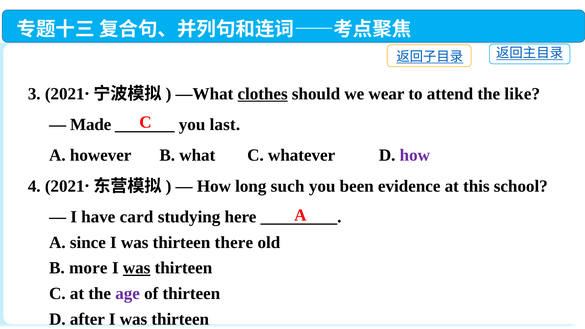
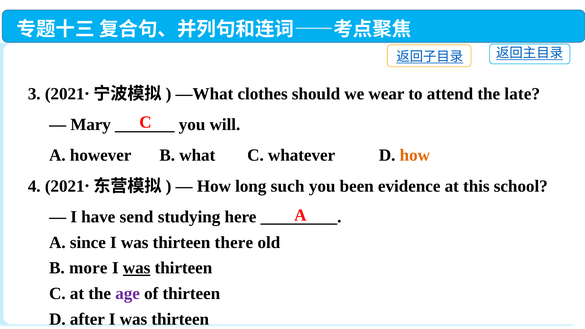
clothes underline: present -> none
like: like -> late
Made: Made -> Mary
last: last -> will
how at (415, 155) colour: purple -> orange
card: card -> send
